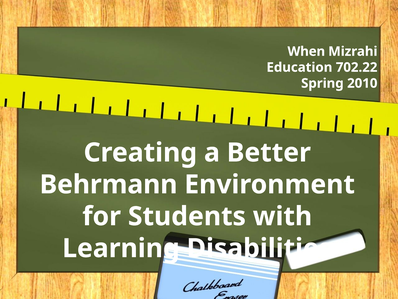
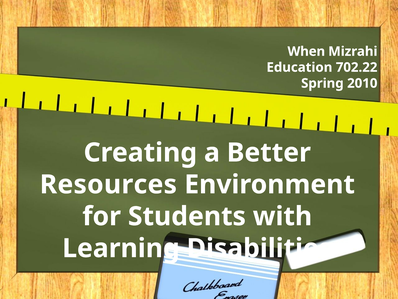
Behrmann: Behrmann -> Resources
